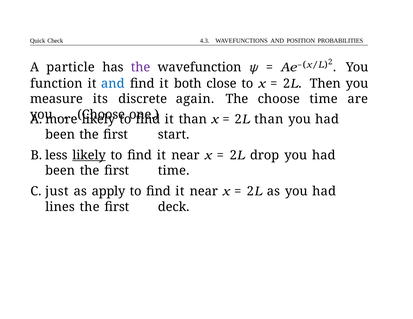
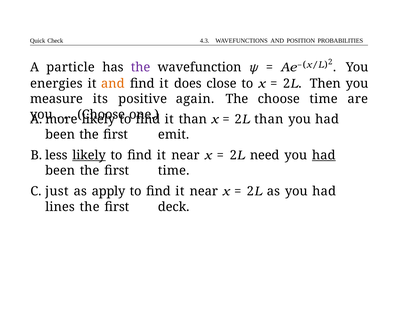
function: function -> energies
and at (113, 84) colour: blue -> orange
both: both -> does
discrete: discrete -> positive
start: start -> emit
drop: drop -> need
had at (324, 155) underline: none -> present
